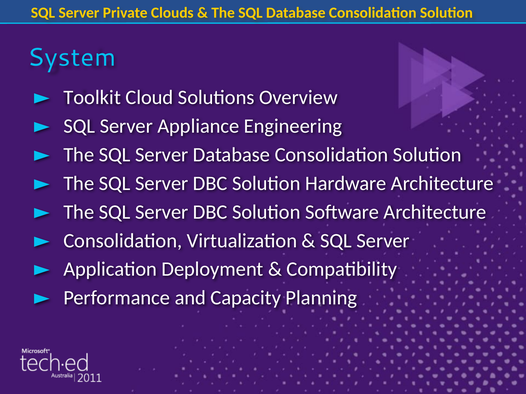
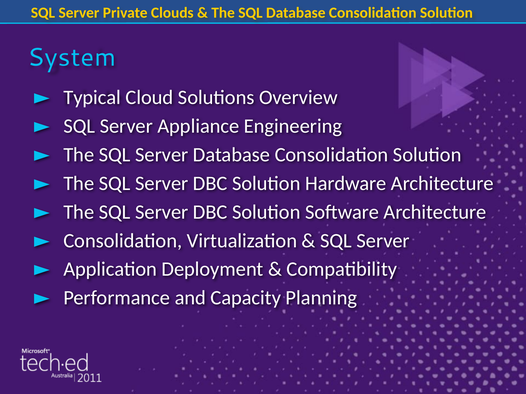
Toolkit: Toolkit -> Typical
